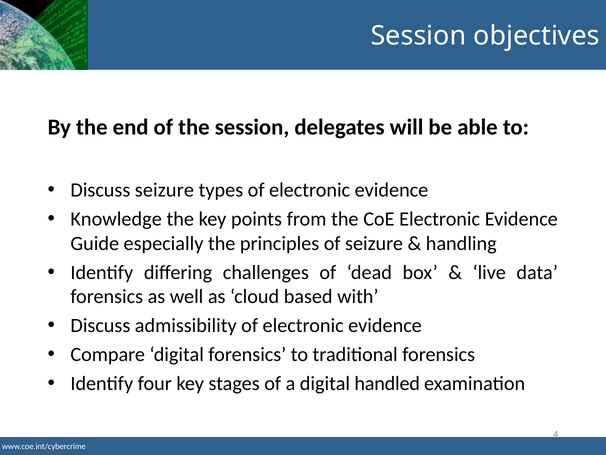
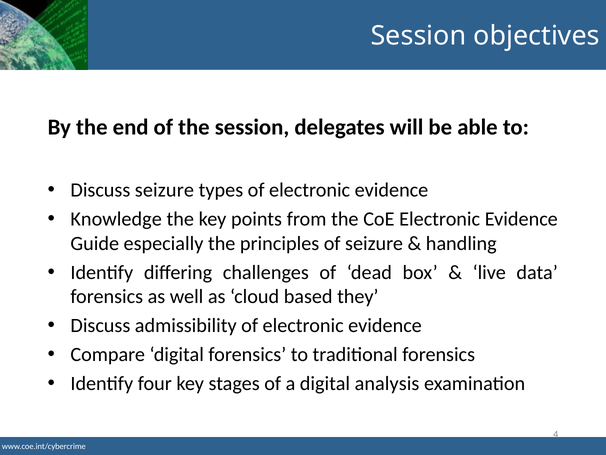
with: with -> they
handled: handled -> analysis
